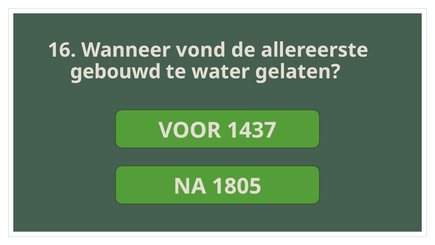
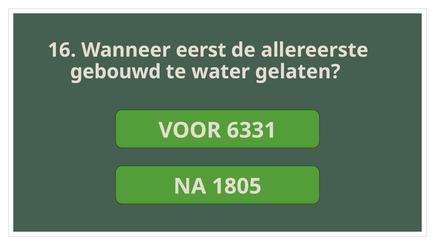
vond: vond -> eerst
1437: 1437 -> 6331
